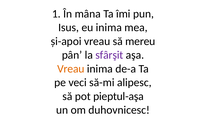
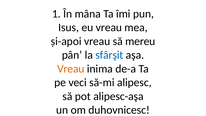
eu inima: inima -> vreau
sfârşit colour: purple -> blue
pieptul-aşa: pieptul-aşa -> alipesc-aşa
